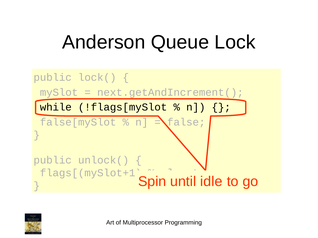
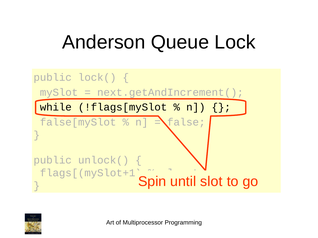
idle: idle -> slot
